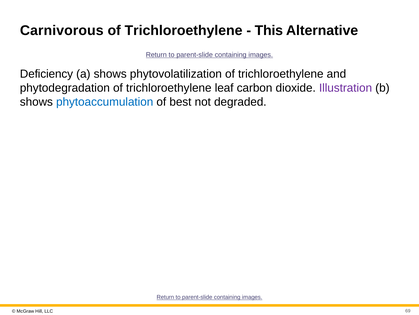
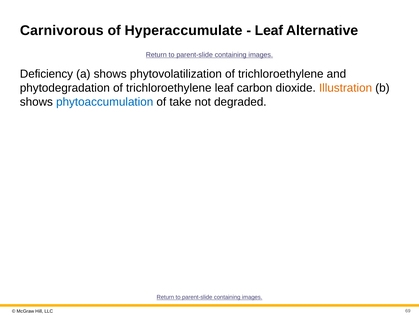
Trichloroethylene at (184, 30): Trichloroethylene -> Hyperaccumulate
This at (269, 30): This -> Leaf
Illustration colour: purple -> orange
best: best -> take
